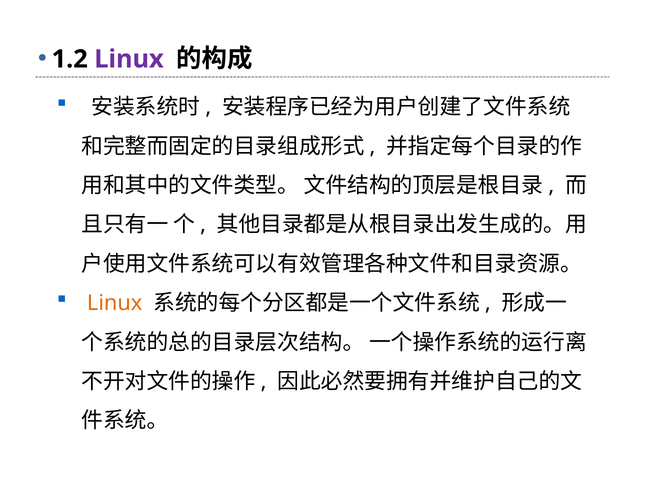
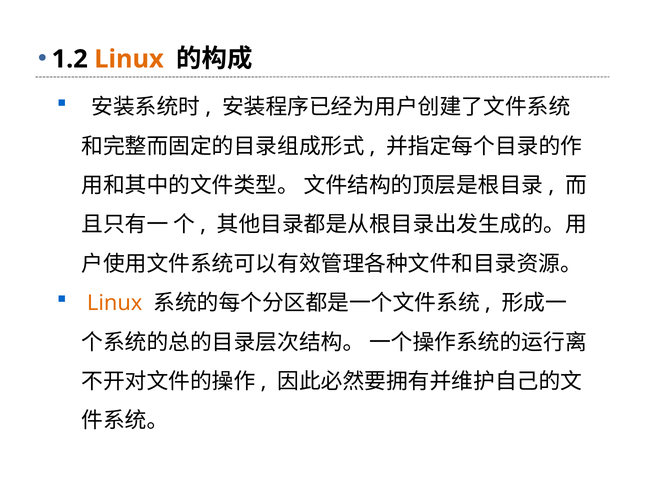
Linux at (129, 59) colour: purple -> orange
